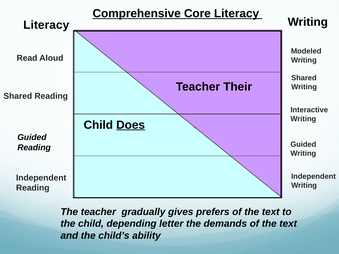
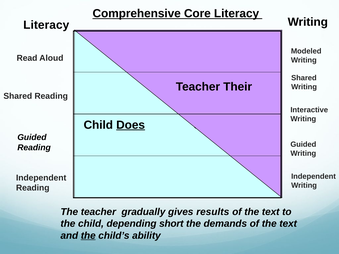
prefers: prefers -> results
letter: letter -> short
the at (88, 236) underline: none -> present
